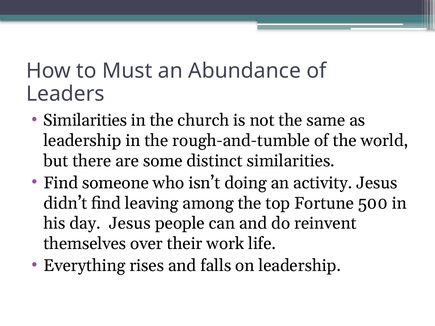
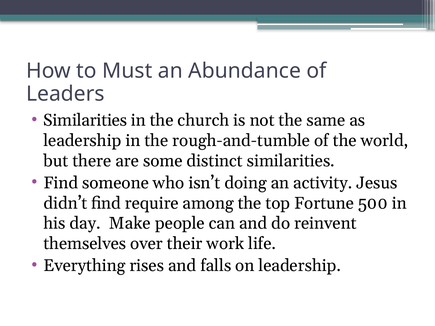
leaving: leaving -> require
day Jesus: Jesus -> Make
